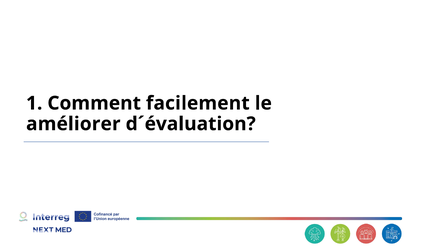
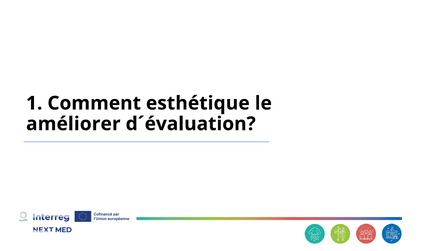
facilement: facilement -> esthétique
